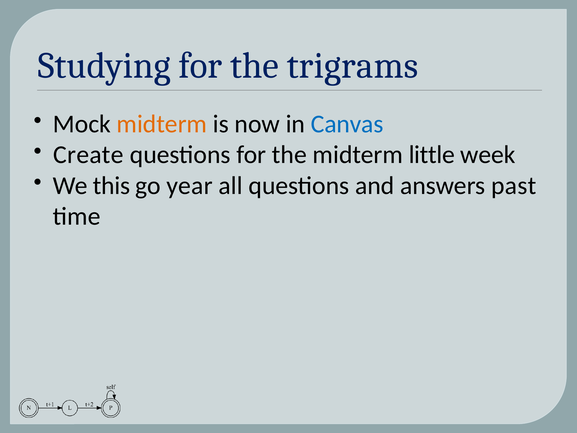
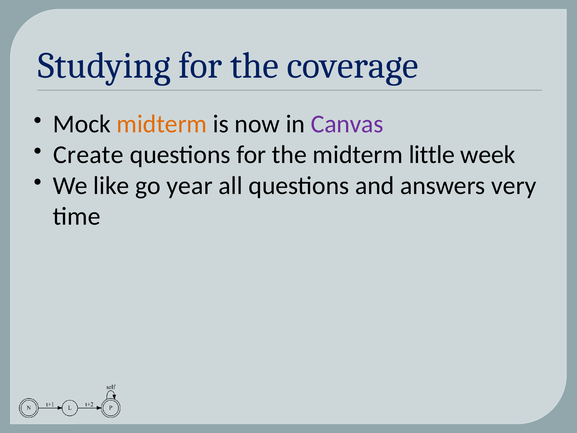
trigrams: trigrams -> coverage
Canvas colour: blue -> purple
this: this -> like
past: past -> very
